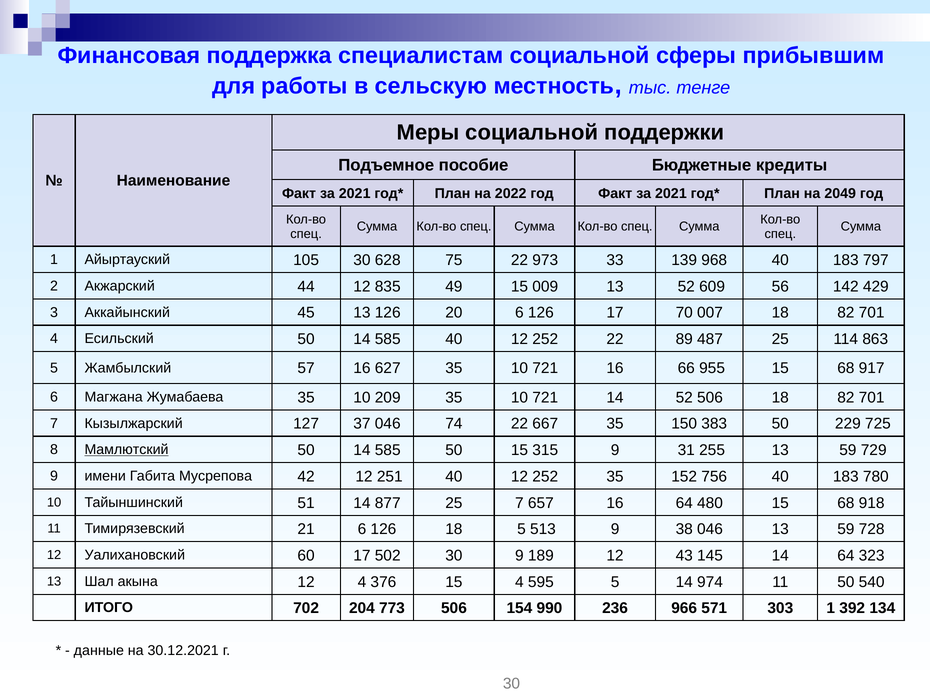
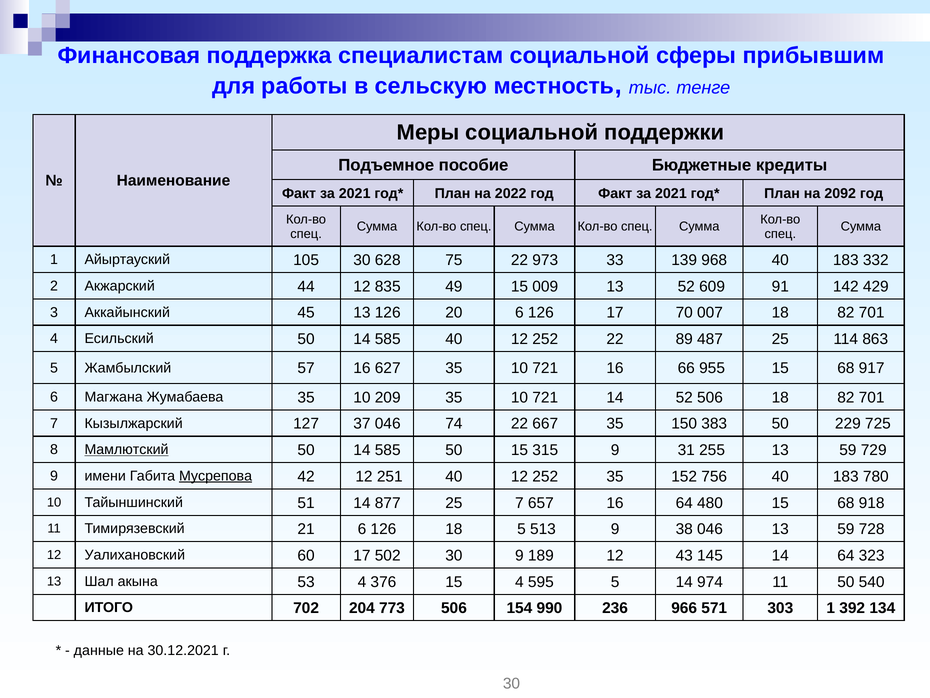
2049: 2049 -> 2092
797: 797 -> 332
56: 56 -> 91
Мусрепова underline: none -> present
акына 12: 12 -> 53
